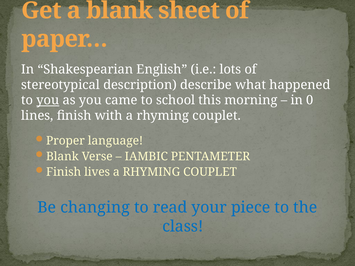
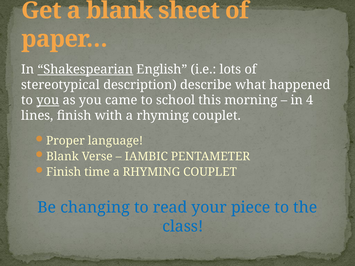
Shakespearian underline: none -> present
0: 0 -> 4
lives: lives -> time
